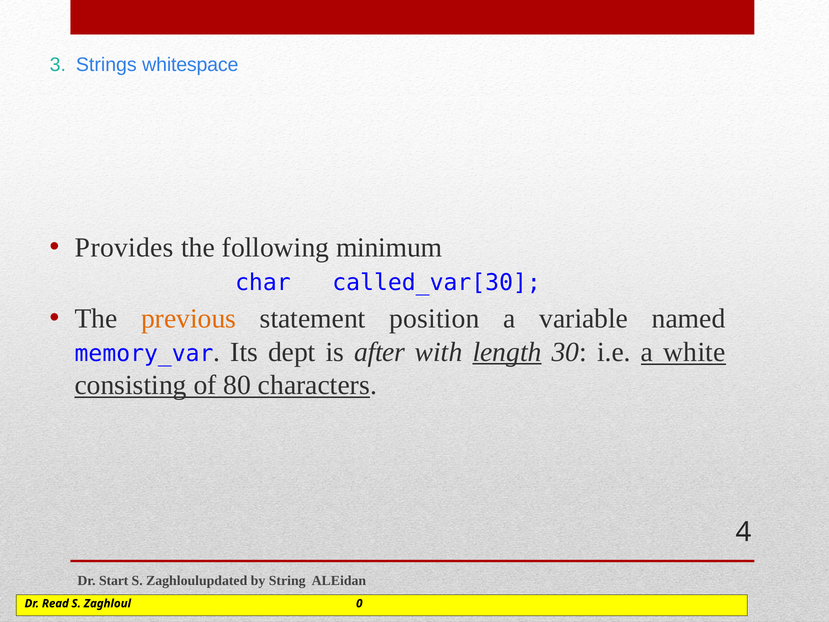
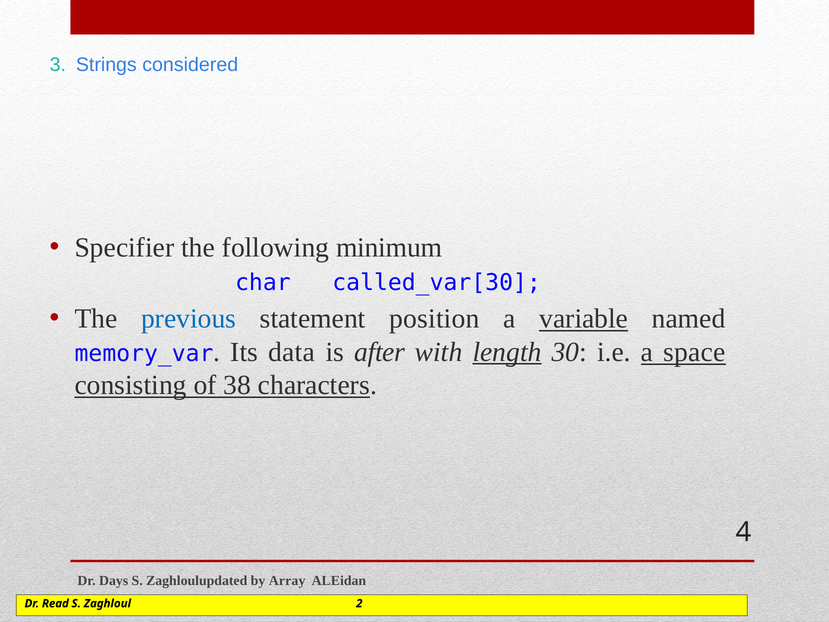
whitespace: whitespace -> considered
Provides: Provides -> Specifier
previous colour: orange -> blue
variable underline: none -> present
dept: dept -> data
white: white -> space
80: 80 -> 38
Start: Start -> Days
String: String -> Array
0: 0 -> 2
